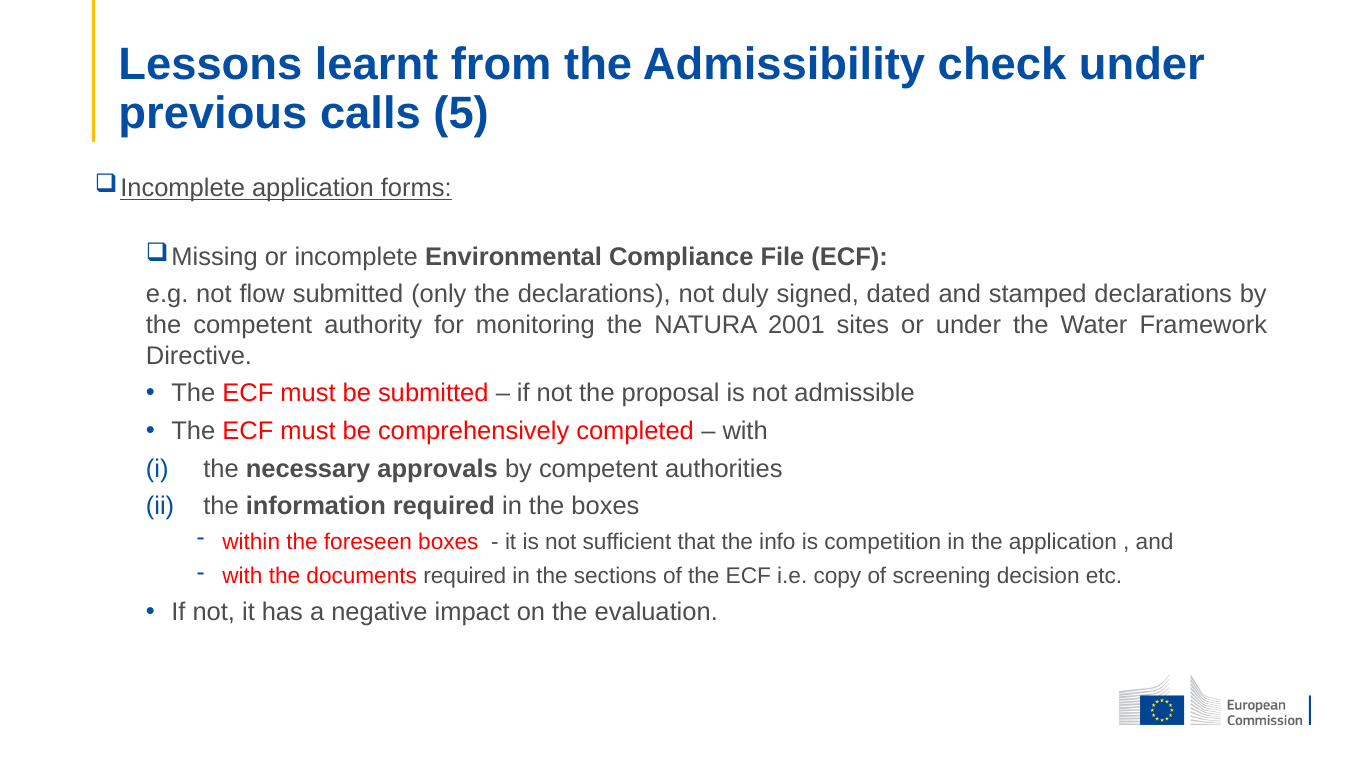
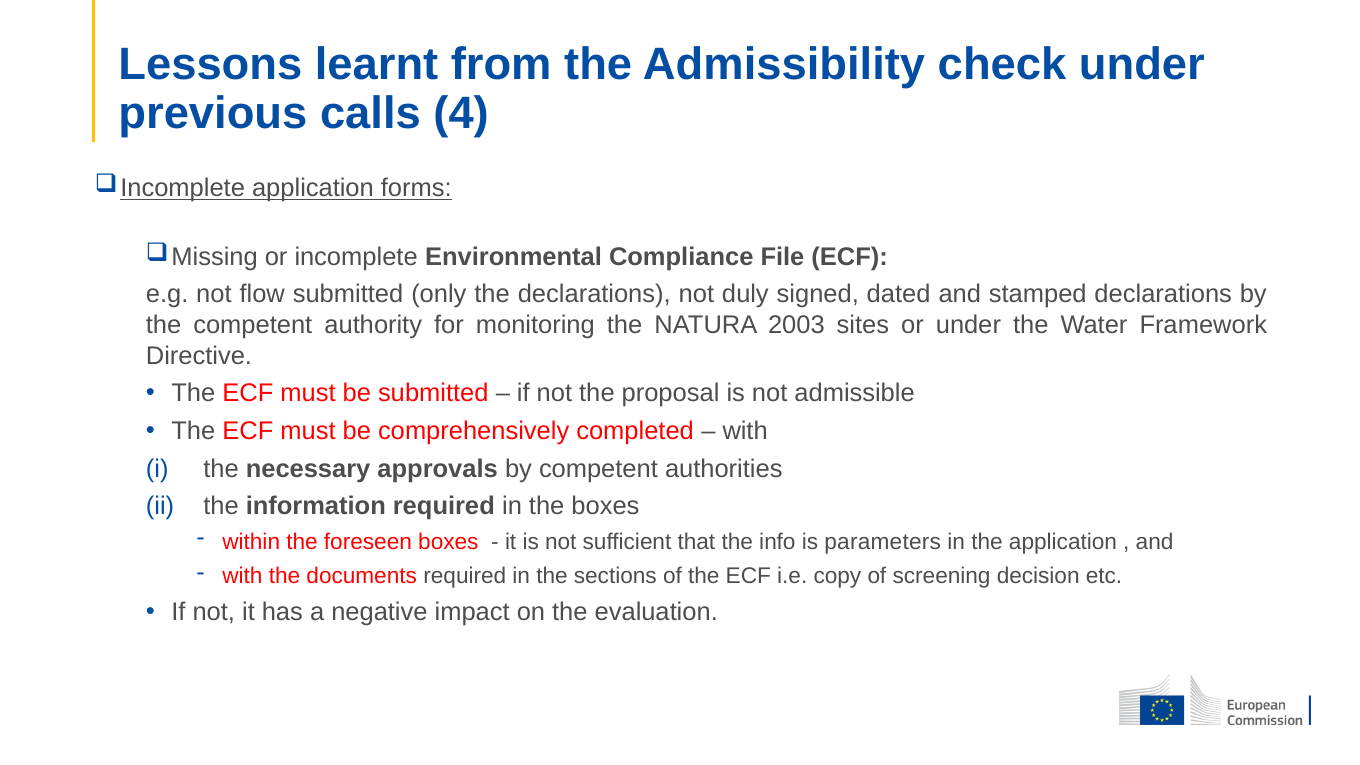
5: 5 -> 4
2001: 2001 -> 2003
competition: competition -> parameters
